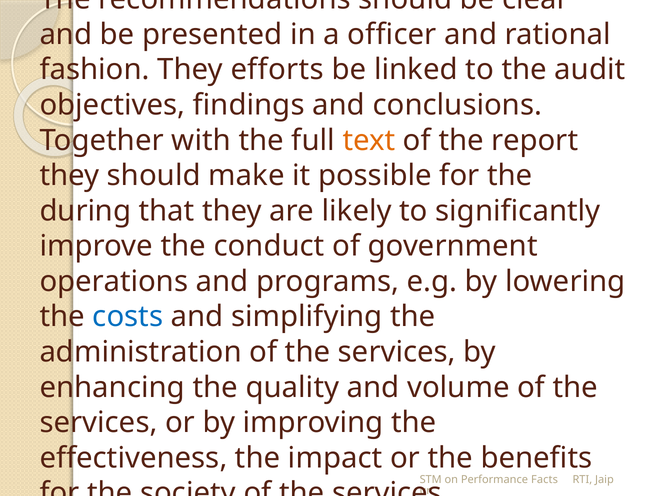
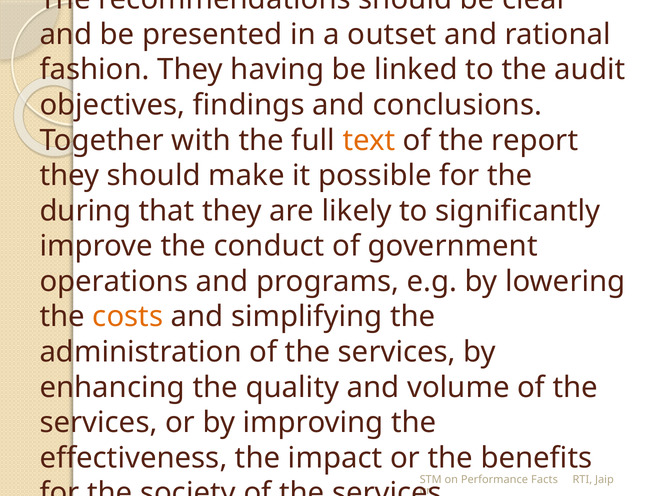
officer: officer -> outset
efforts: efforts -> having
costs colour: blue -> orange
